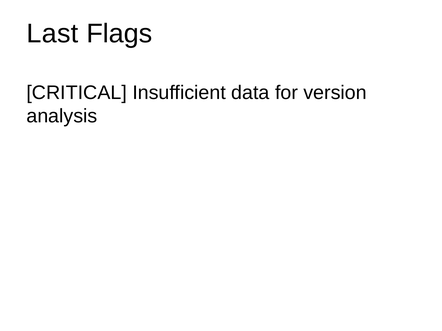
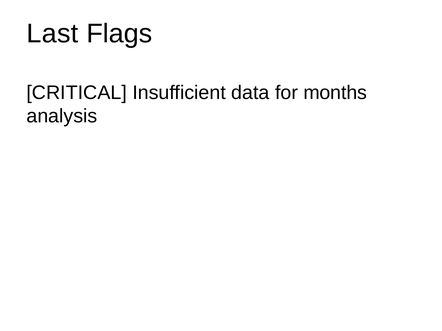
version: version -> months
